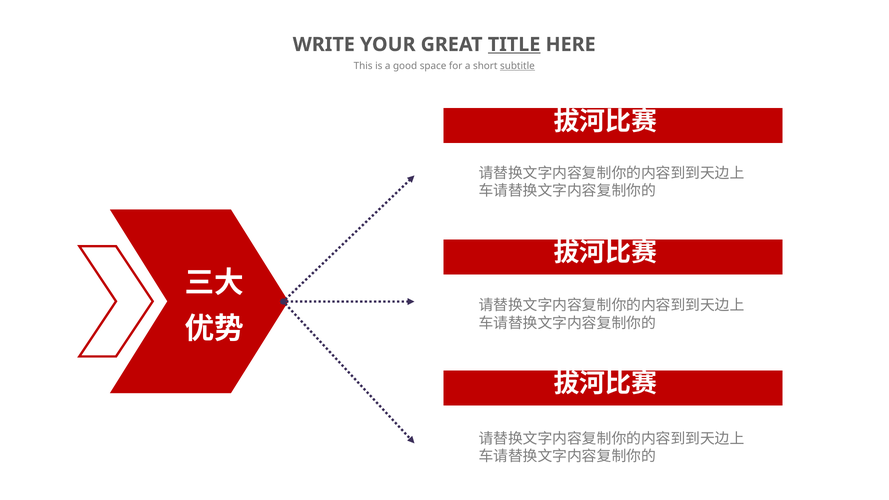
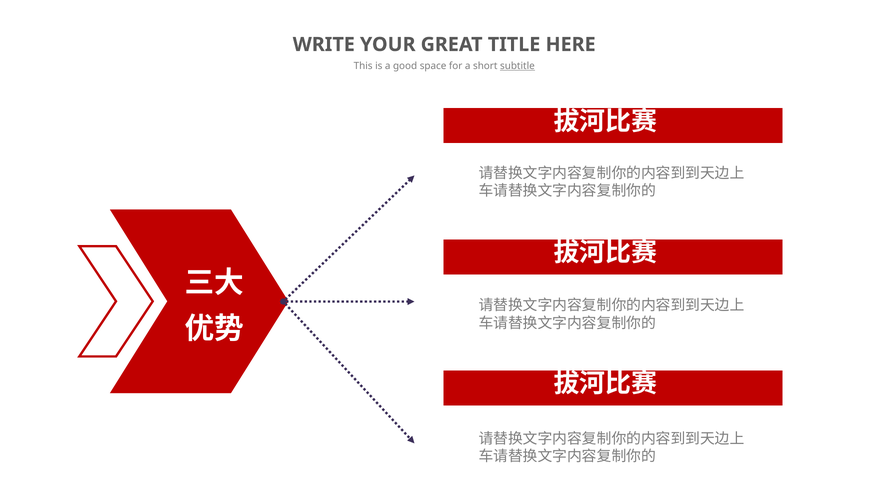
TITLE underline: present -> none
